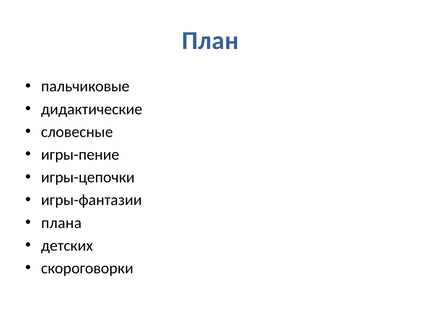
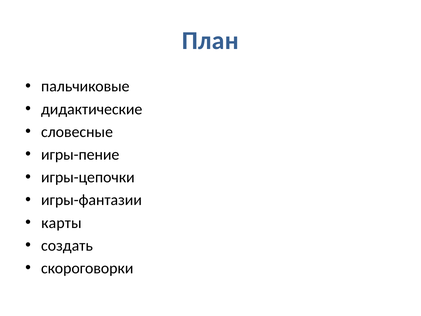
плана: плана -> карты
детских: детских -> создать
